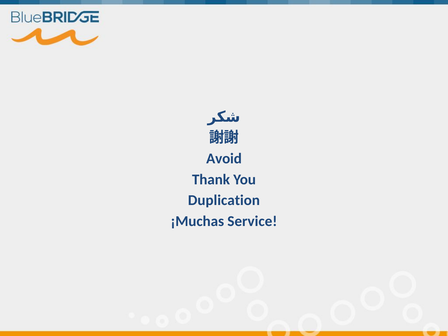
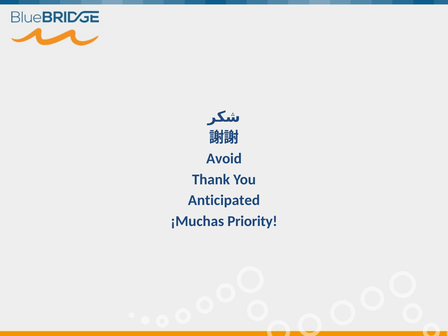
Duplication: Duplication -> Anticipated
Service: Service -> Priority
